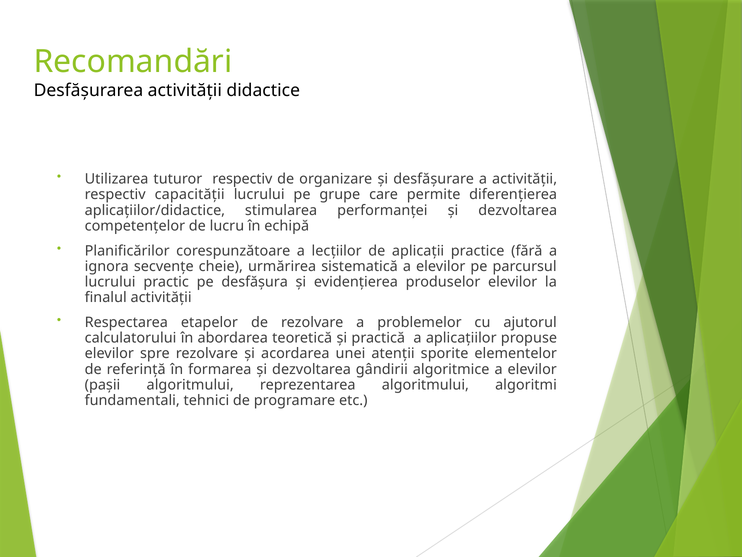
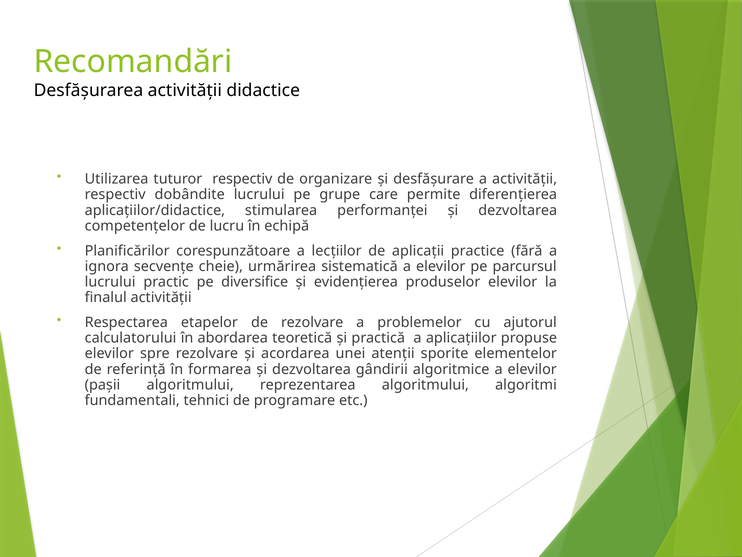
capacității: capacității -> dobândite
desfășura: desfășura -> diversifice
